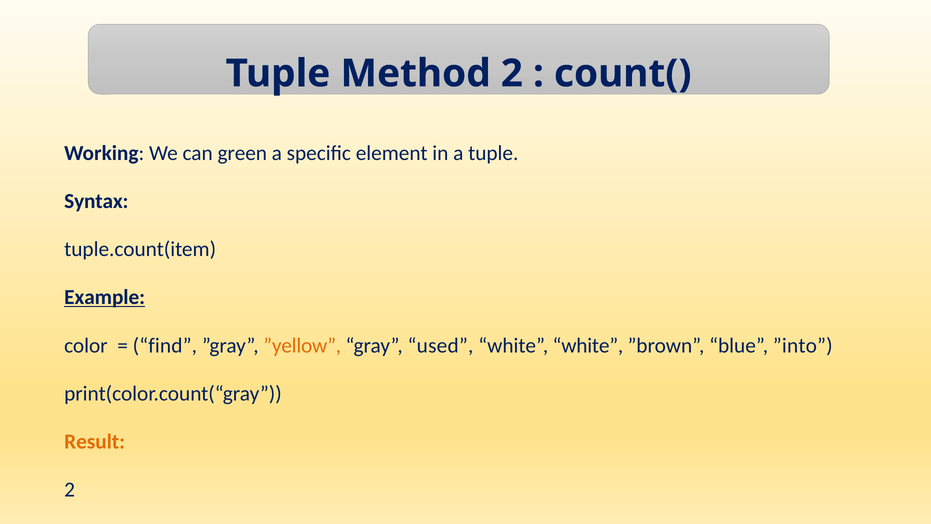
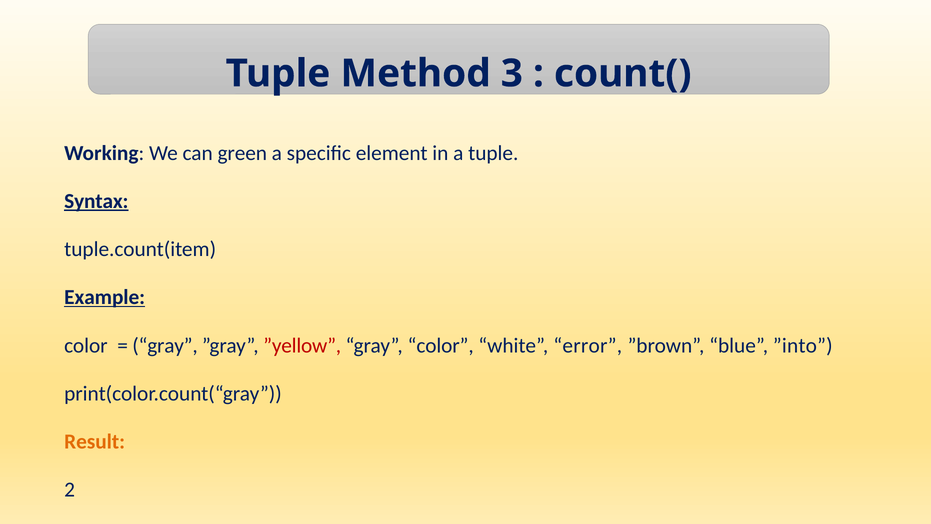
Method 2: 2 -> 3
Syntax underline: none -> present
find at (165, 345): find -> gray
”yellow colour: orange -> red
gray used: used -> color
white white: white -> error
